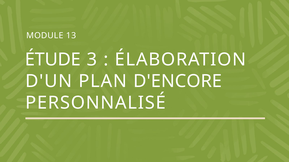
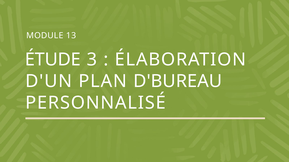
D'ENCORE: D'ENCORE -> D'BUREAU
